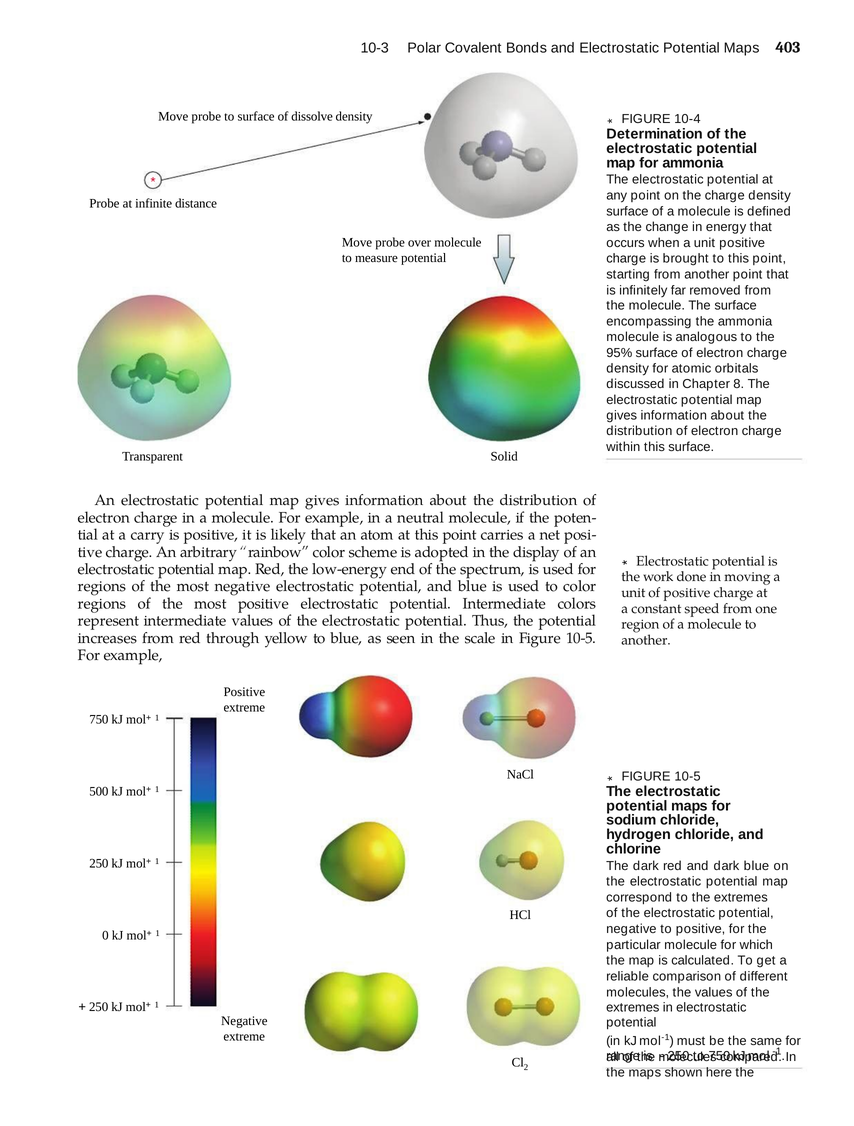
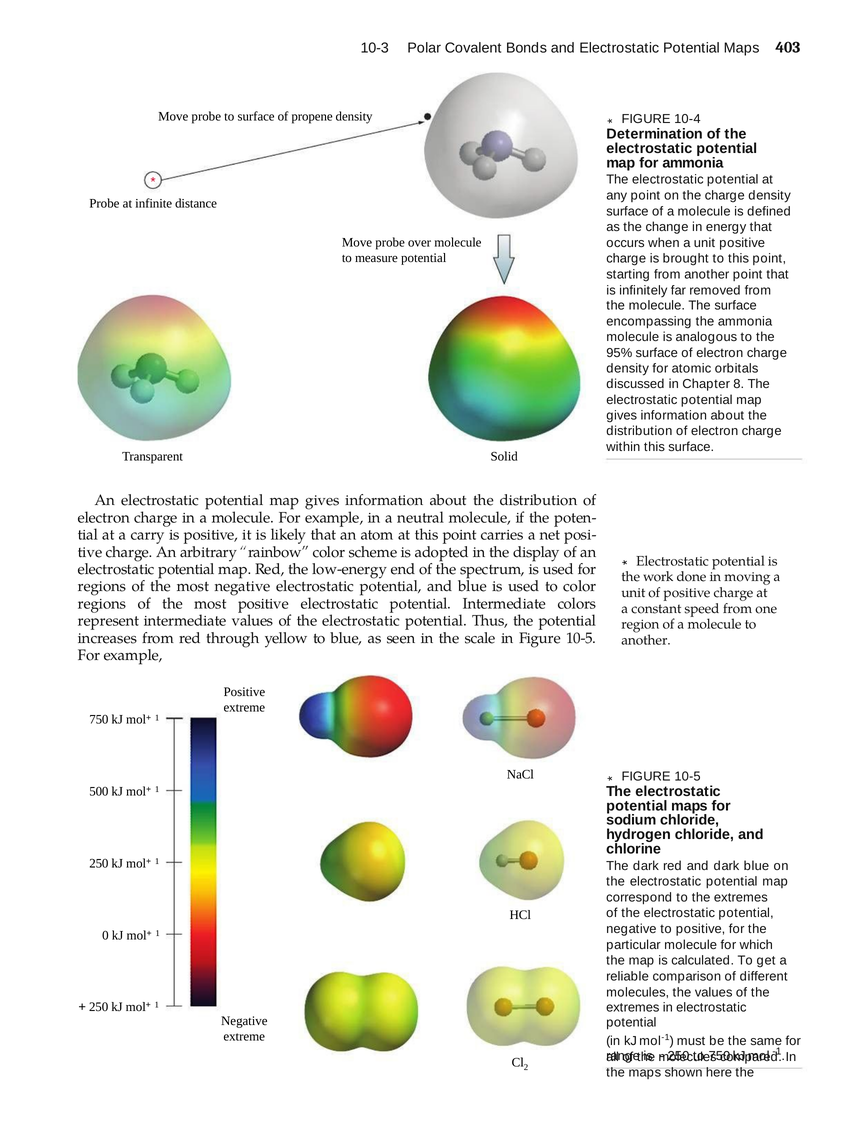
dissolve: dissolve -> propene
